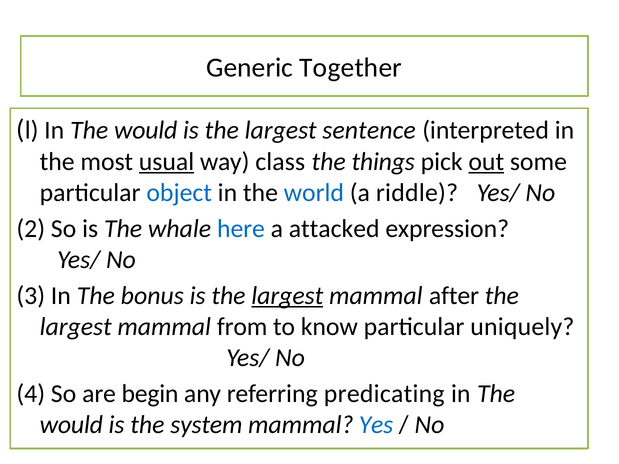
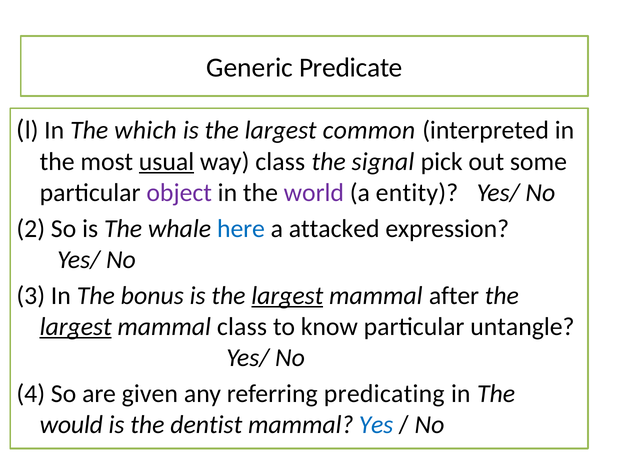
Together: Together -> Predicate
l In The would: would -> which
sentence: sentence -> common
things: things -> signal
out underline: present -> none
object colour: blue -> purple
world colour: blue -> purple
riddle: riddle -> entity
largest at (76, 327) underline: none -> present
mammal from: from -> class
uniquely: uniquely -> untangle
begin: begin -> given
system: system -> dentist
